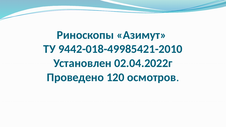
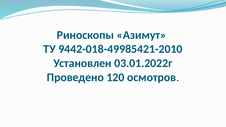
02.04.2022г: 02.04.2022г -> 03.01.2022г
